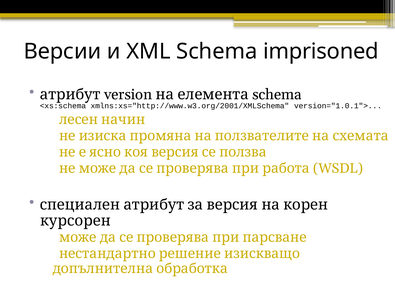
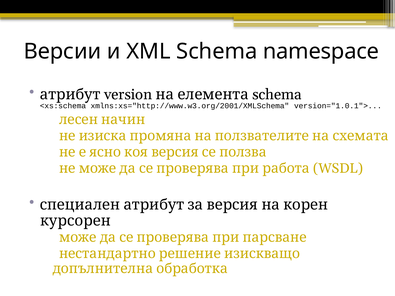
imprisoned: imprisoned -> namespace
